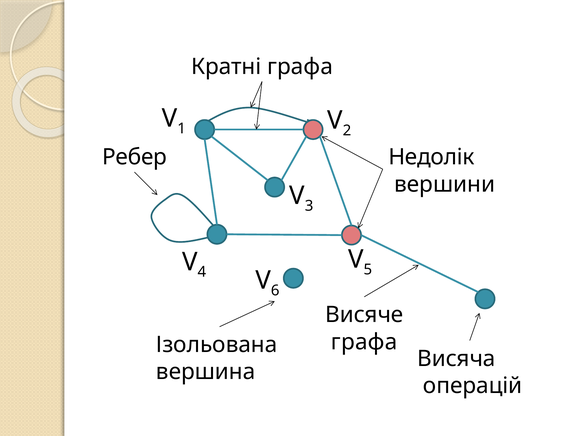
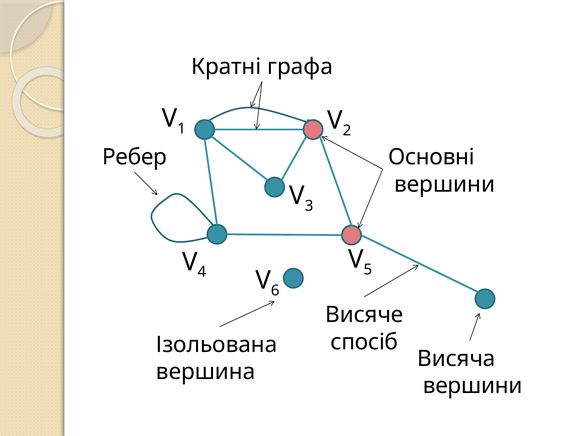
Недолік: Недолік -> Основні
графа at (364, 342): графа -> спосіб
операцій at (473, 385): операцій -> вершини
